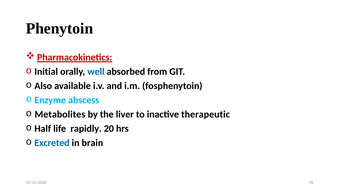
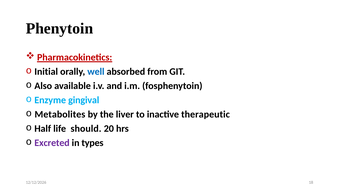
abscess: abscess -> gingival
rapidly: rapidly -> should
Excreted colour: blue -> purple
brain: brain -> types
